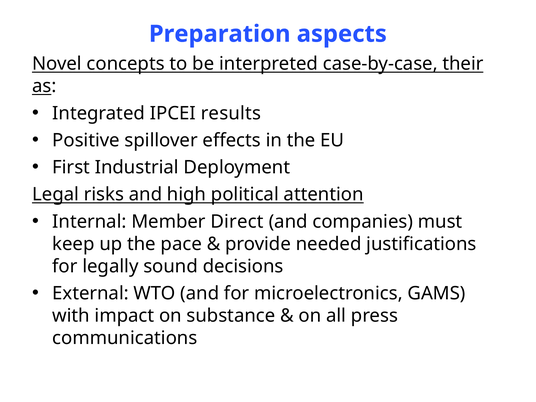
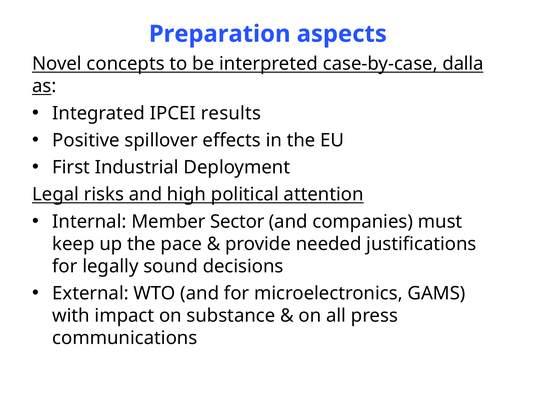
their: their -> dalla
Direct: Direct -> Sector
